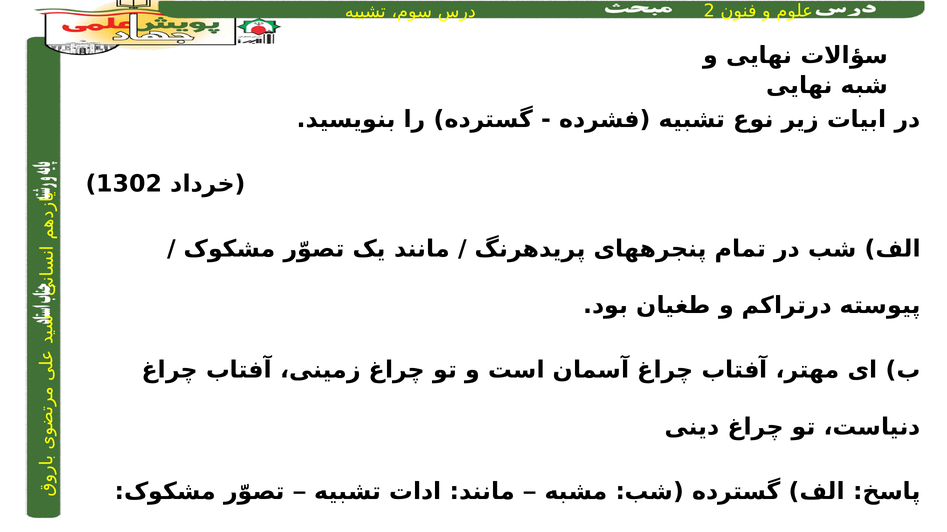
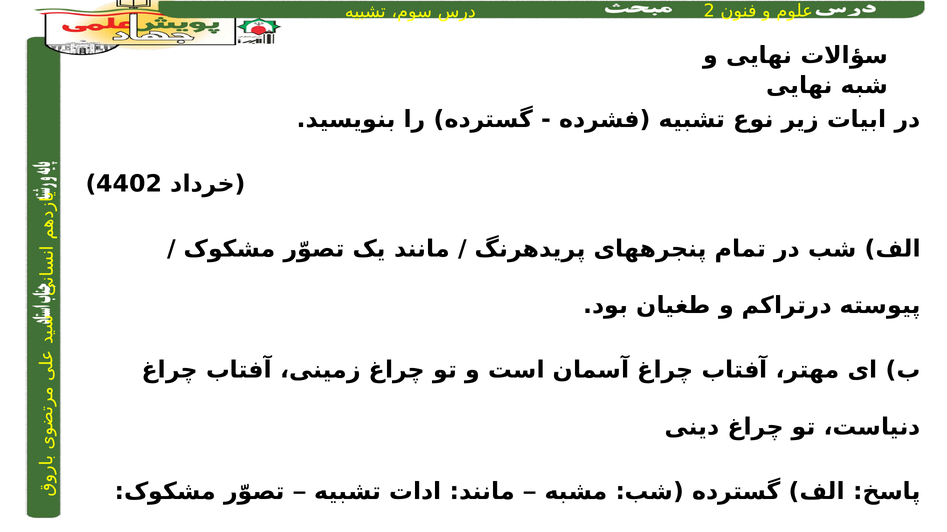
1302: 1302 -> 4402
